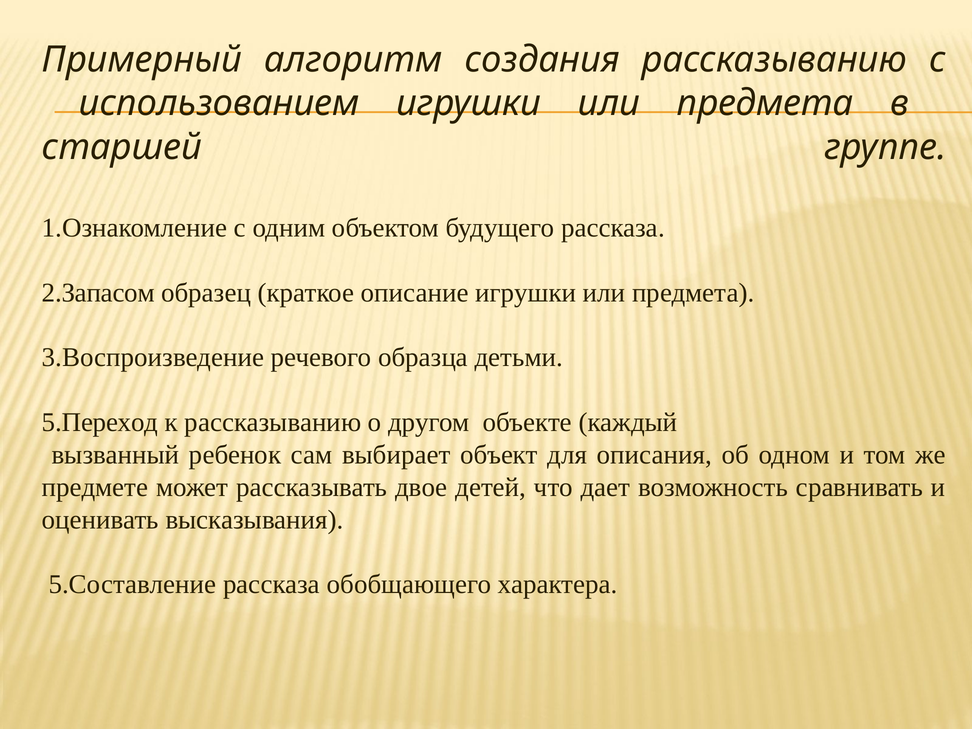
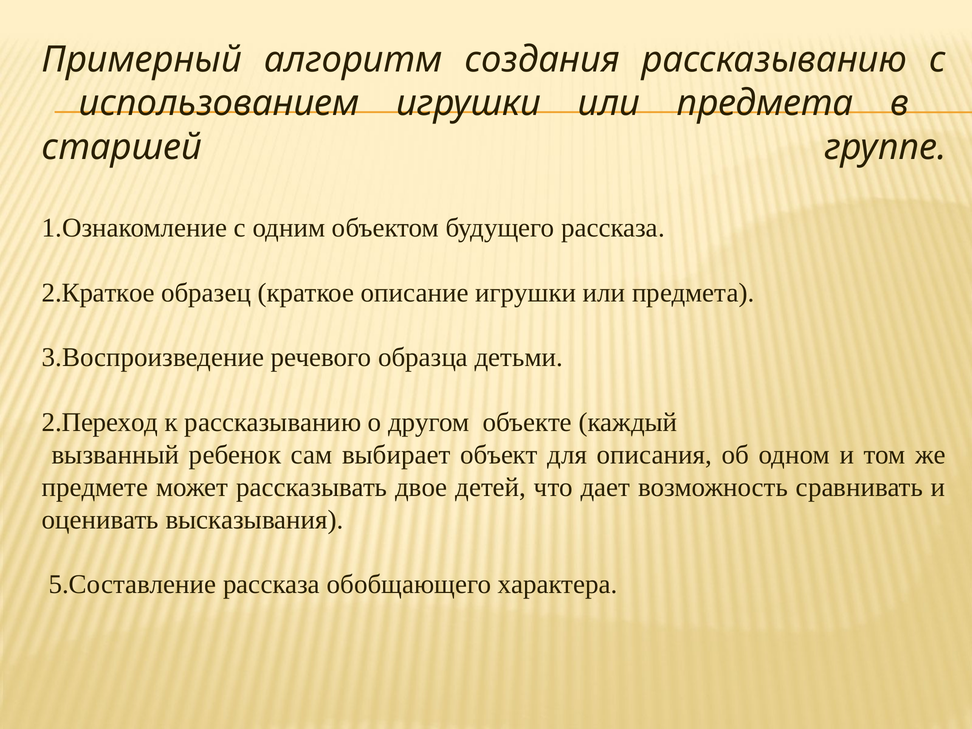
2.Запасом: 2.Запасом -> 2.Краткое
5.Переход: 5.Переход -> 2.Переход
